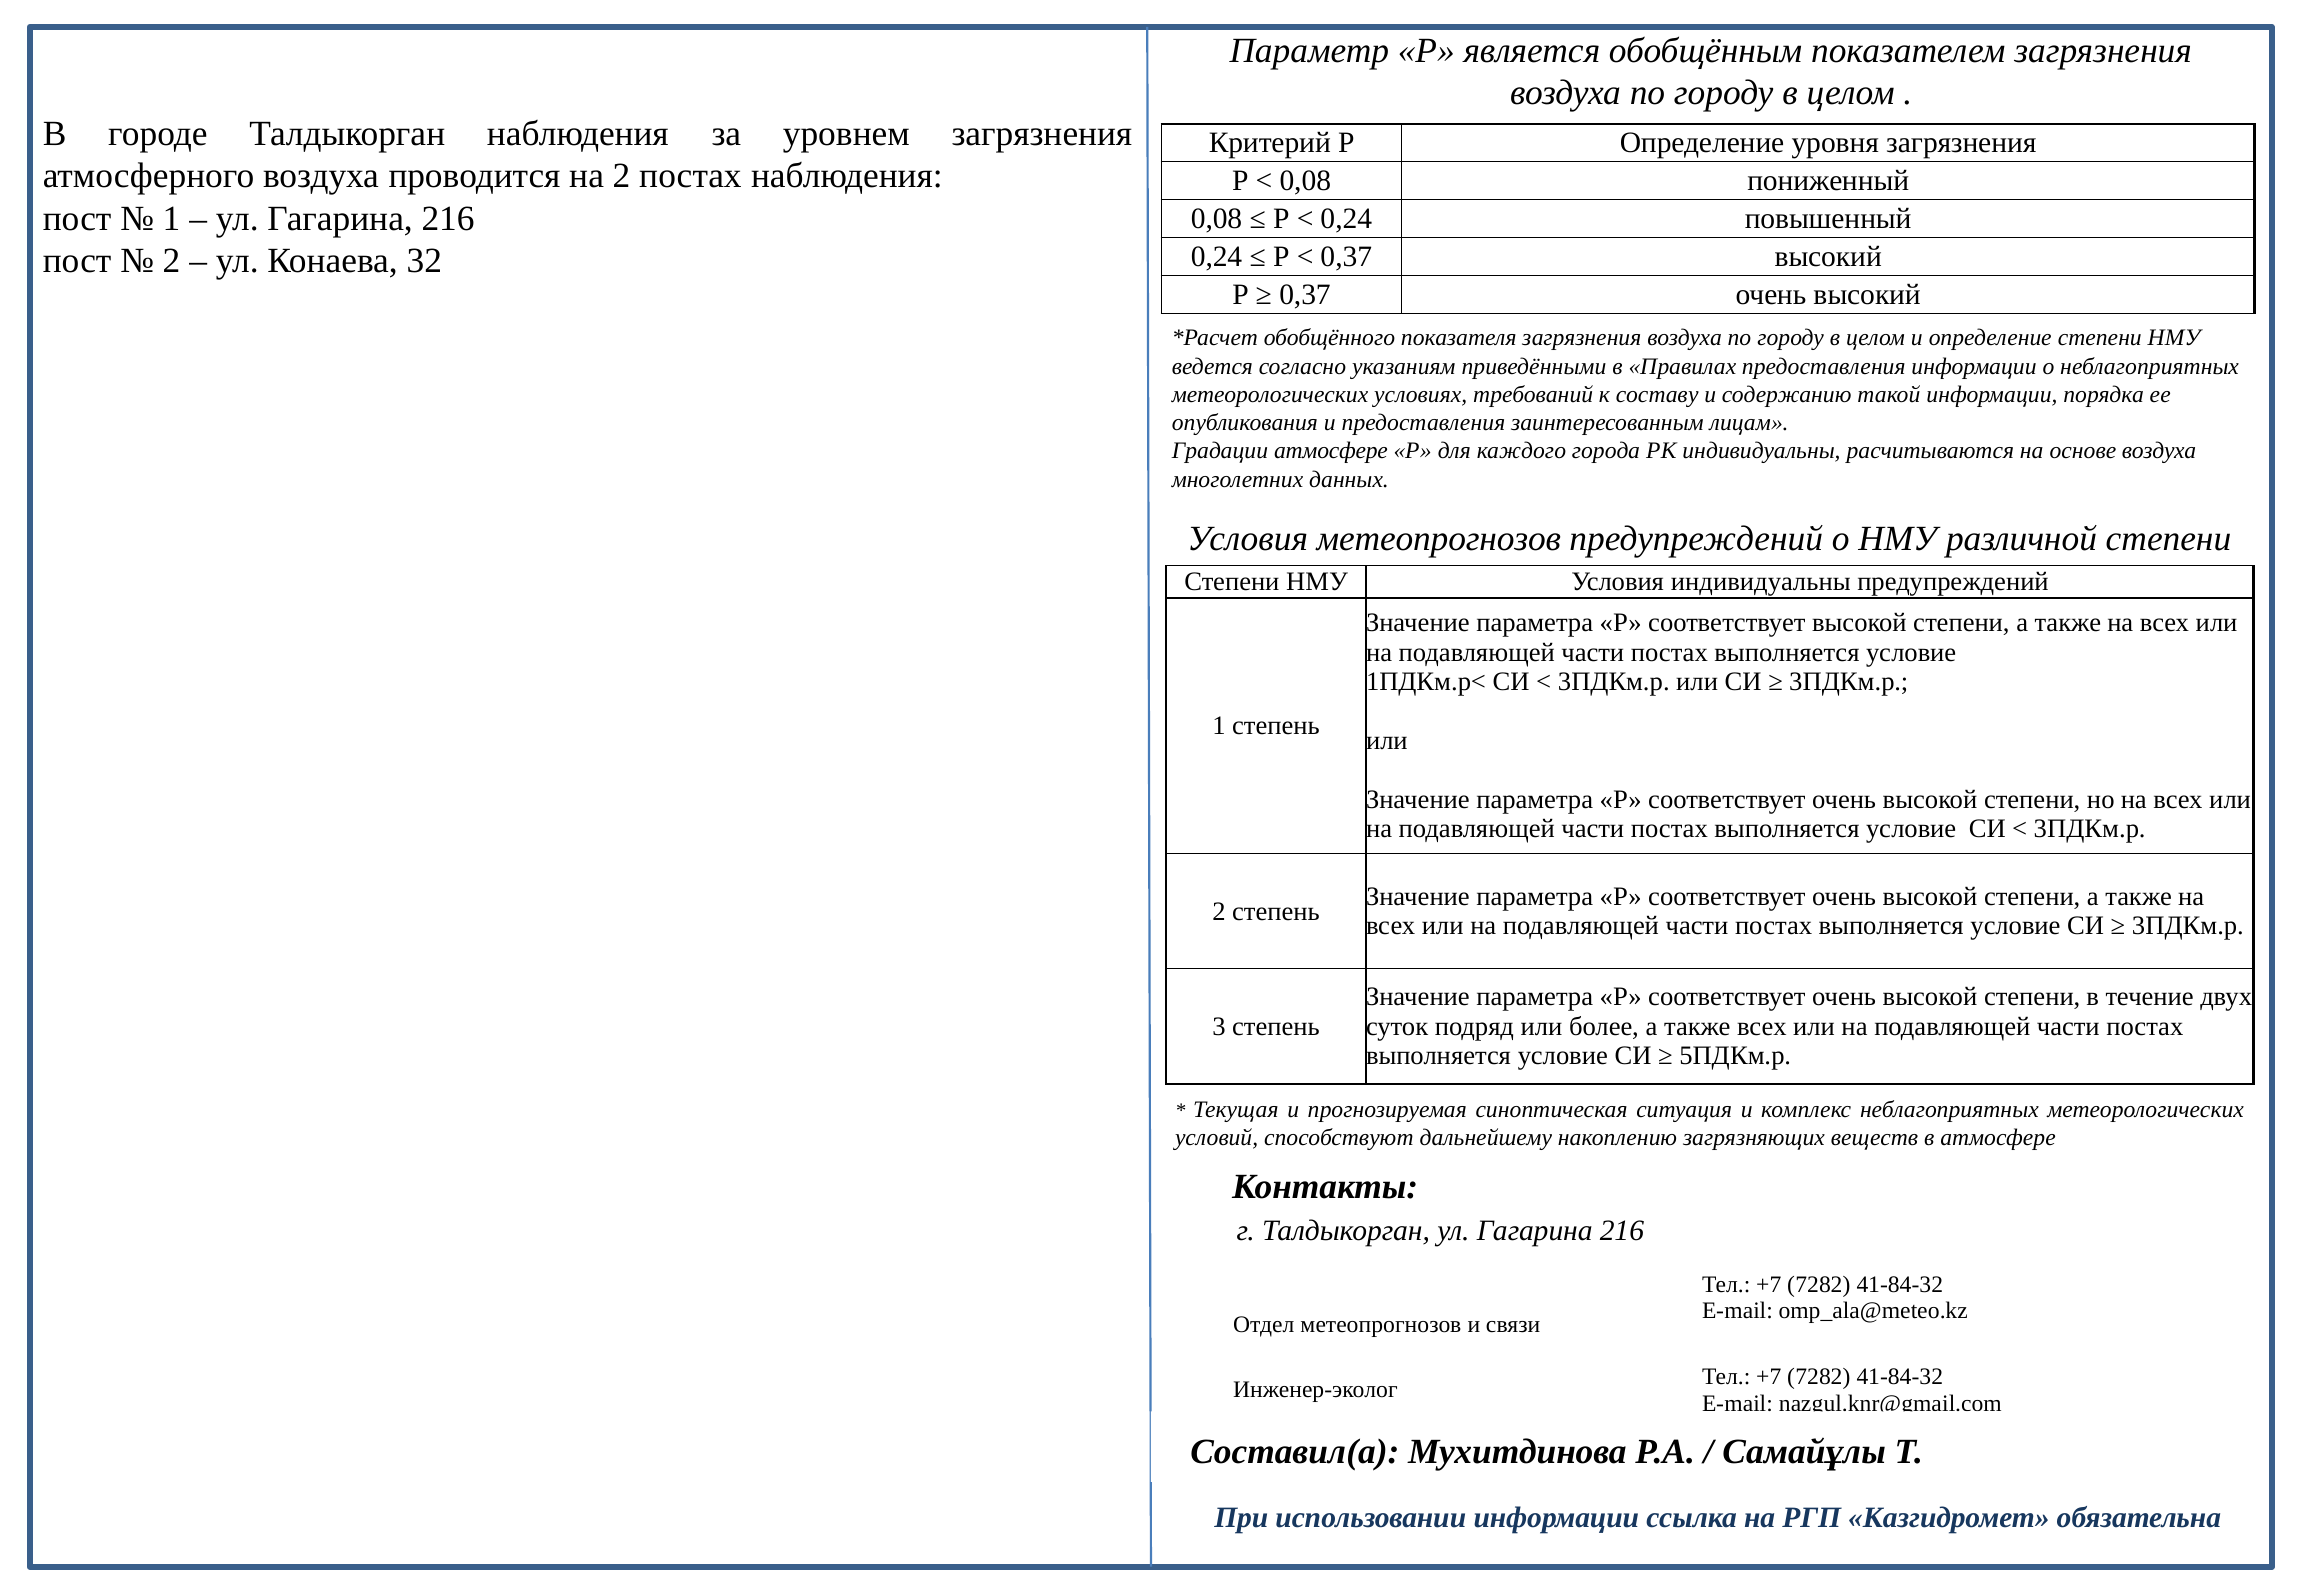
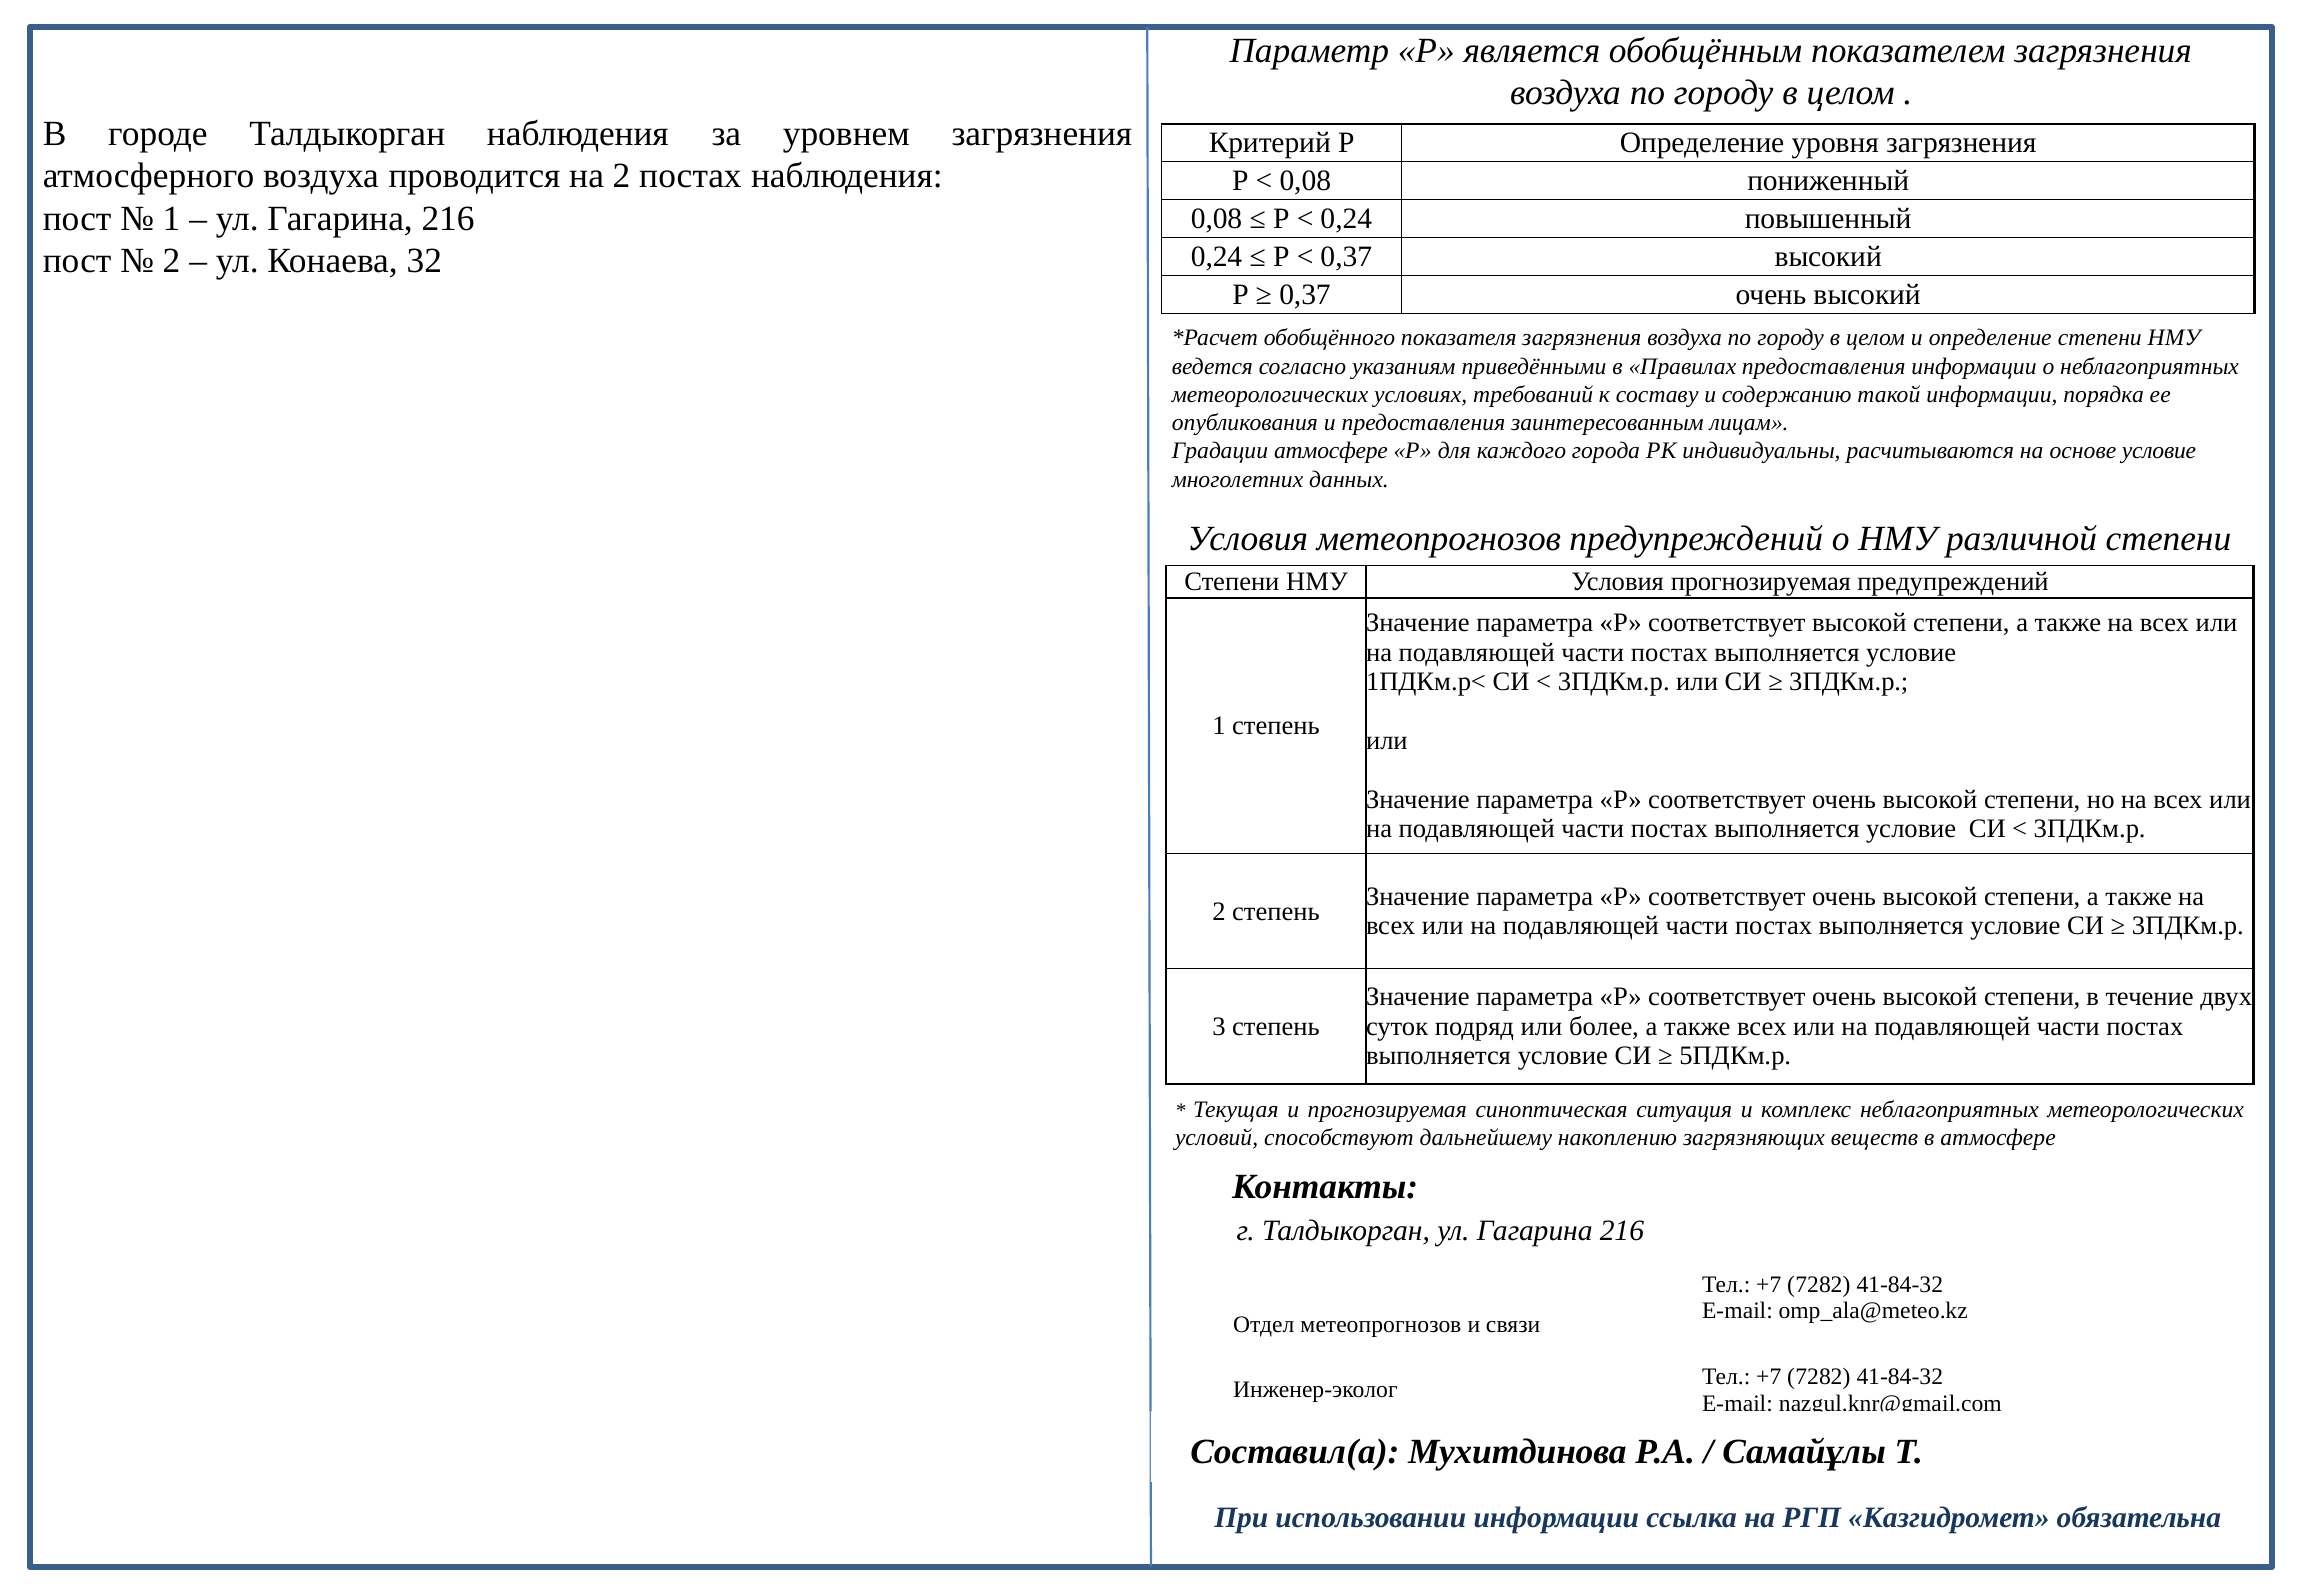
основе воздуха: воздуха -> условие
Условия индивидуальны: индивидуальны -> прогнозируемая
